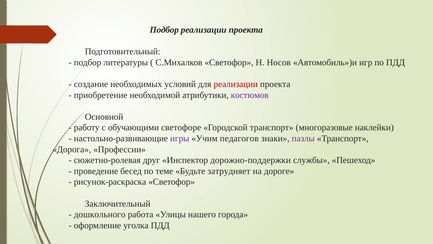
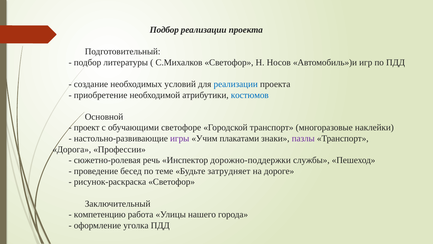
реализации at (236, 84) colour: red -> blue
костюмов colour: purple -> blue
работу: работу -> проект
педагогов: педагогов -> плакатами
друг: друг -> речь
дошкольного: дошкольного -> компетенцию
